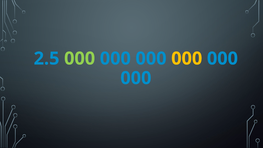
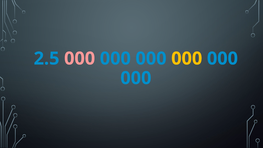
000 at (80, 59) colour: light green -> pink
